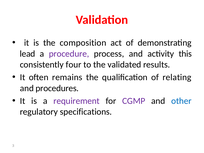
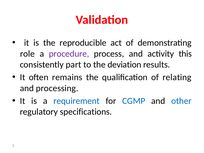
composition: composition -> reproducible
lead: lead -> role
four: four -> part
validated: validated -> deviation
procedures: procedures -> processing
requirement colour: purple -> blue
CGMP colour: purple -> blue
